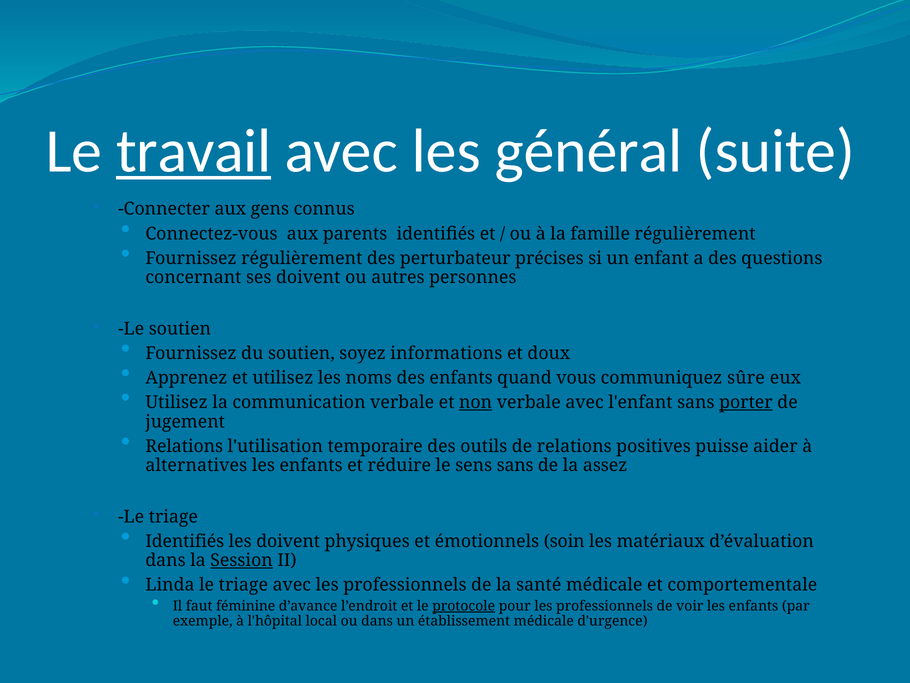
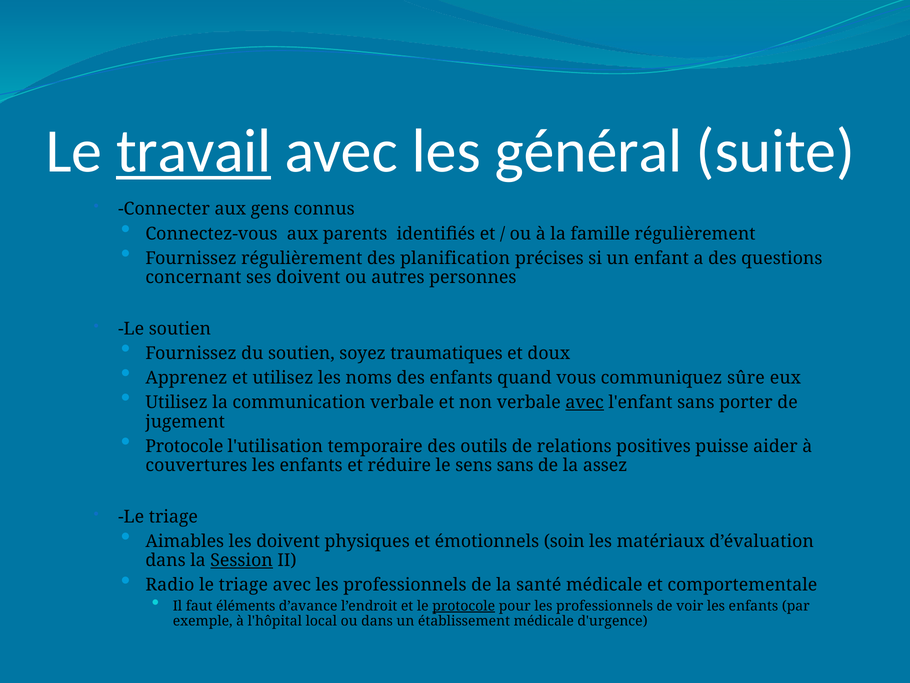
perturbateur: perturbateur -> planification
informations: informations -> traumatiques
non underline: present -> none
avec at (585, 402) underline: none -> present
porter underline: present -> none
Relations at (184, 446): Relations -> Protocole
alternatives: alternatives -> couvertures
Identifiés at (185, 541): Identifiés -> Aimables
Linda: Linda -> Radio
féminine: féminine -> éléments
